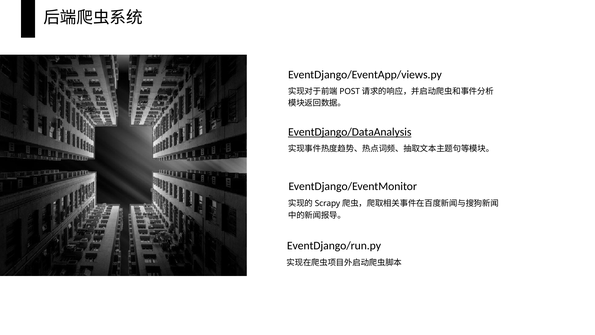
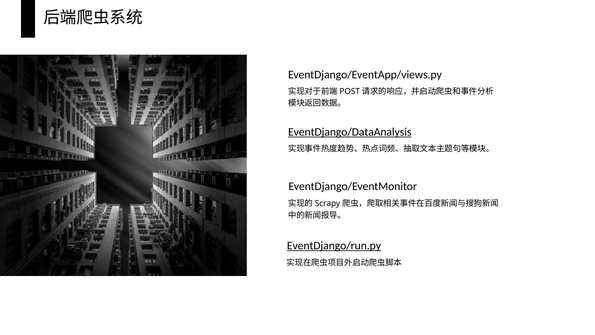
EventDjango/run.py underline: none -> present
